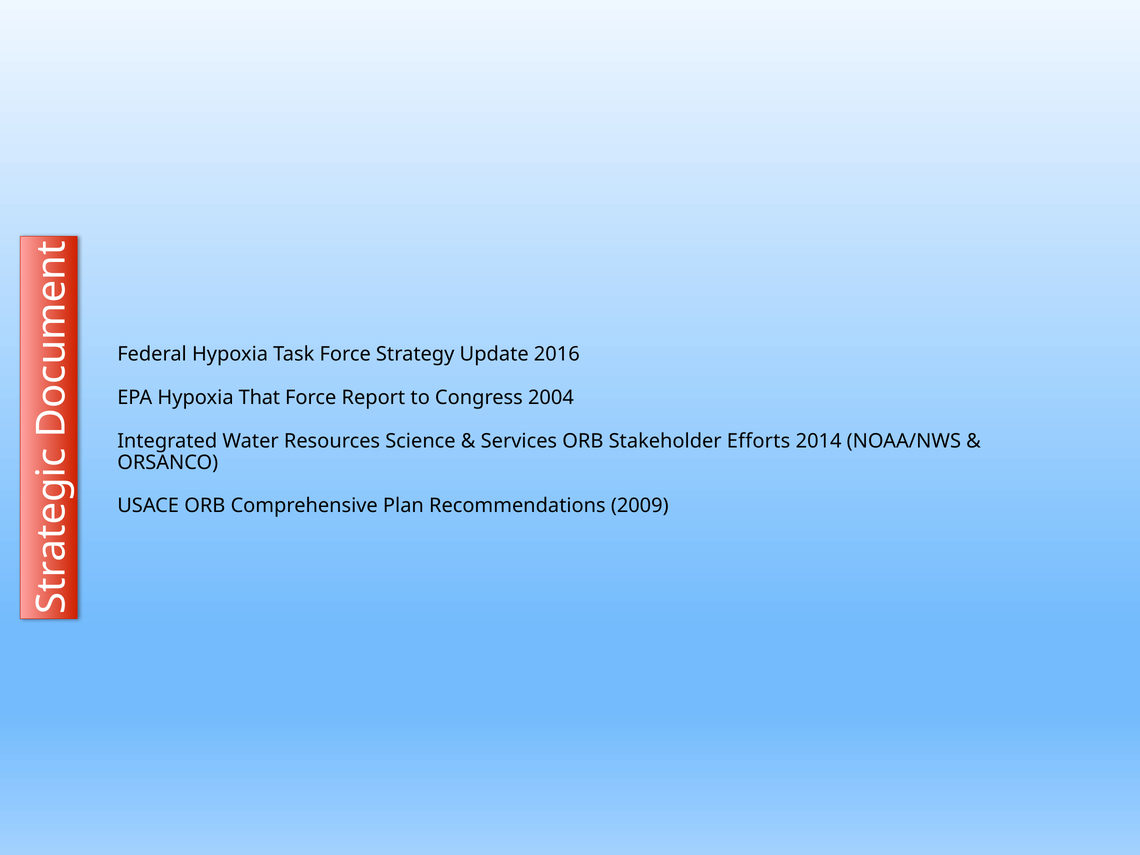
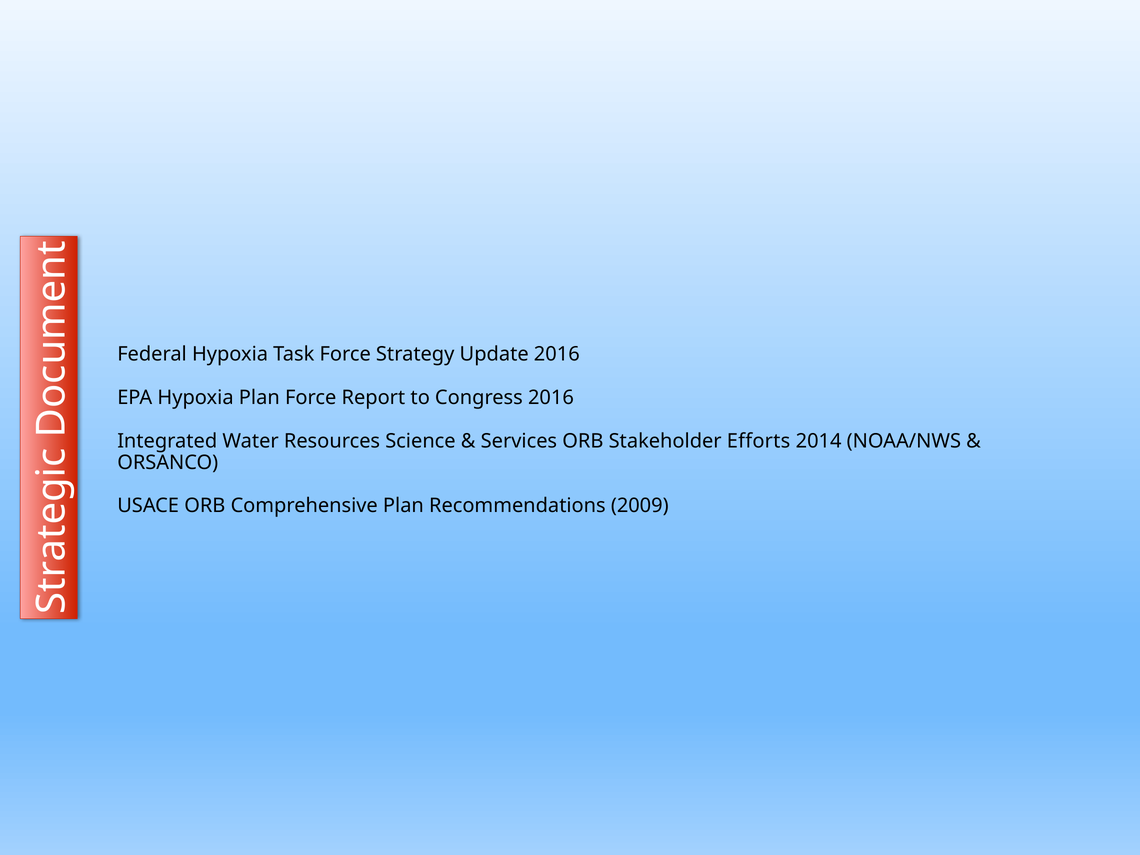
Hypoxia That: That -> Plan
Congress 2004: 2004 -> 2016
